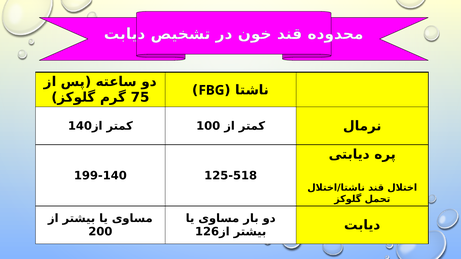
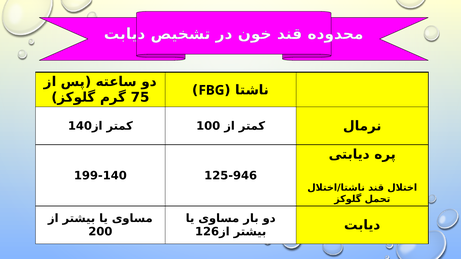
125-518: 125-518 -> 125-946
